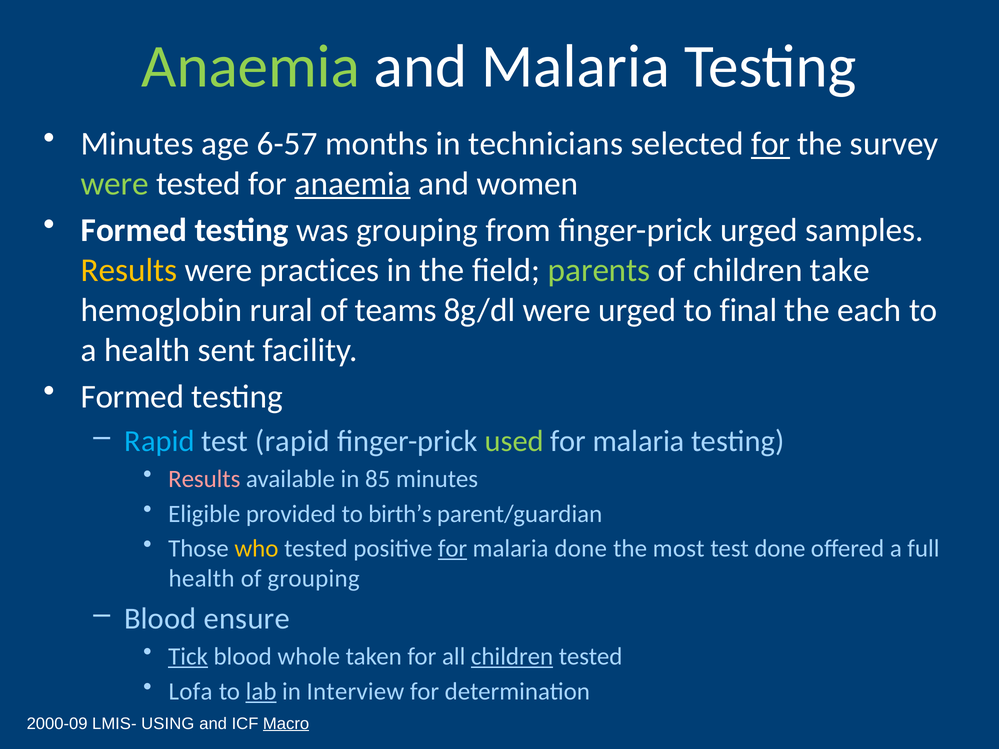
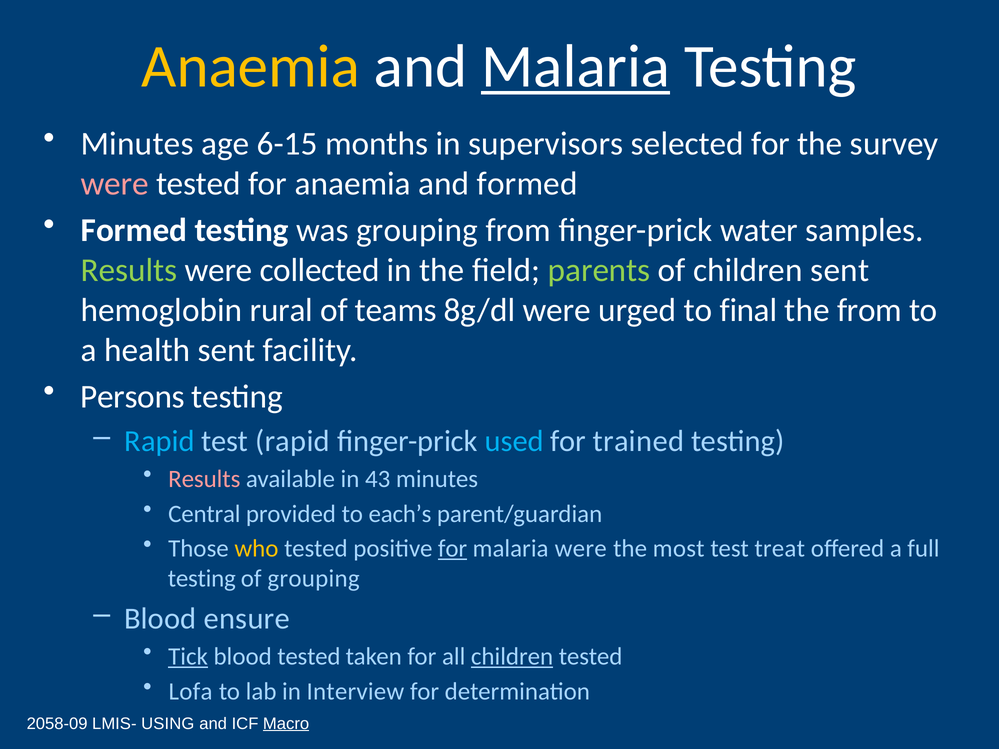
Anaemia at (251, 67) colour: light green -> yellow
Malaria at (576, 67) underline: none -> present
6-57: 6-57 -> 6-15
technicians: technicians -> supervisors
for at (771, 144) underline: present -> none
were at (115, 184) colour: light green -> pink
anaemia at (353, 184) underline: present -> none
and women: women -> formed
finger-prick urged: urged -> water
Results at (129, 270) colour: yellow -> light green
practices: practices -> collected
children take: take -> sent
the each: each -> from
Formed at (133, 397): Formed -> Persons
used colour: light green -> light blue
malaria at (639, 441): malaria -> trained
85: 85 -> 43
Eligible: Eligible -> Central
birth’s: birth’s -> each’s
malaria done: done -> were
test done: done -> treat
health at (202, 579): health -> testing
blood whole: whole -> tested
lab underline: present -> none
2000-09: 2000-09 -> 2058-09
